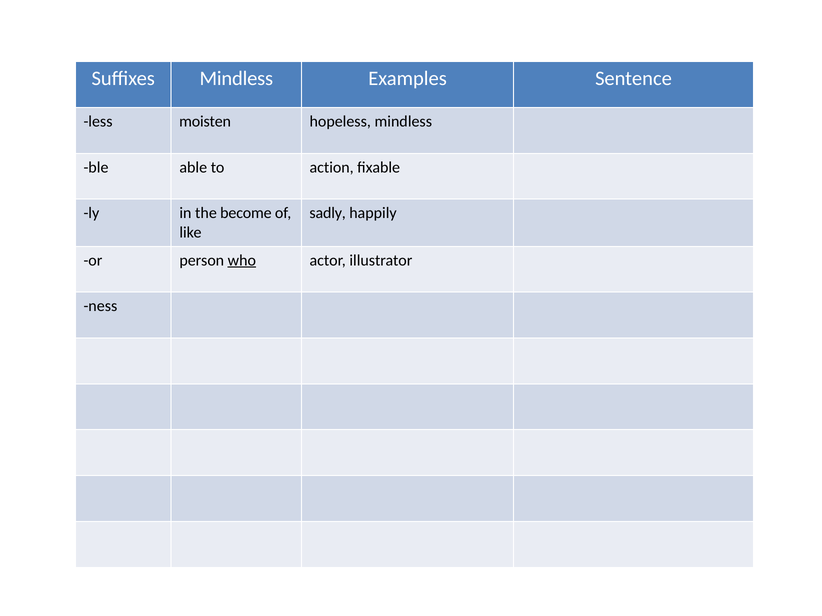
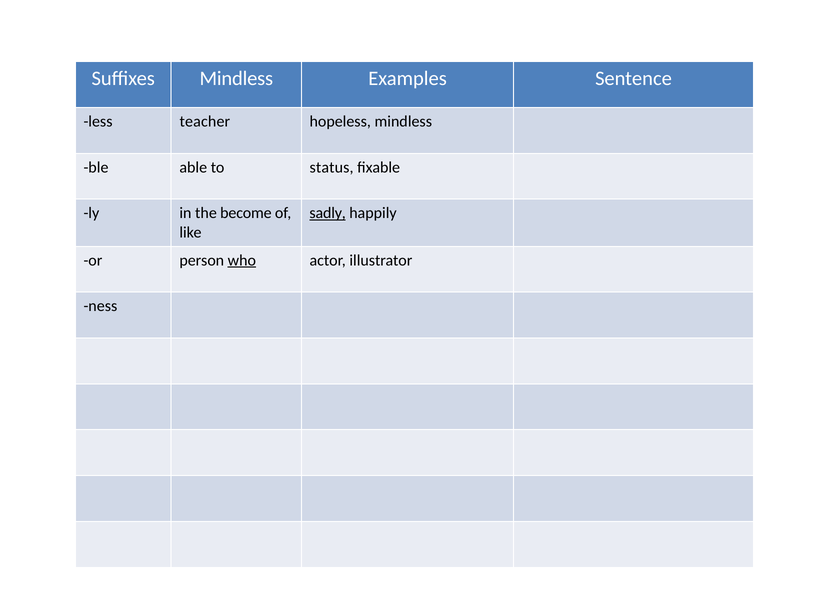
moisten: moisten -> teacher
action: action -> status
sadly underline: none -> present
